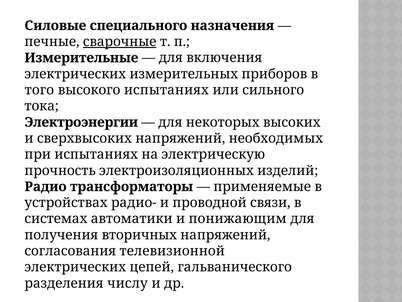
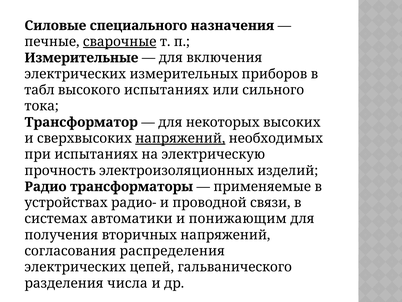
того: того -> табл
Электроэнергии: Электроэнергии -> Трансформатор
напряжений at (180, 138) underline: none -> present
телевизионной: телевизионной -> распределения
числу: числу -> числа
